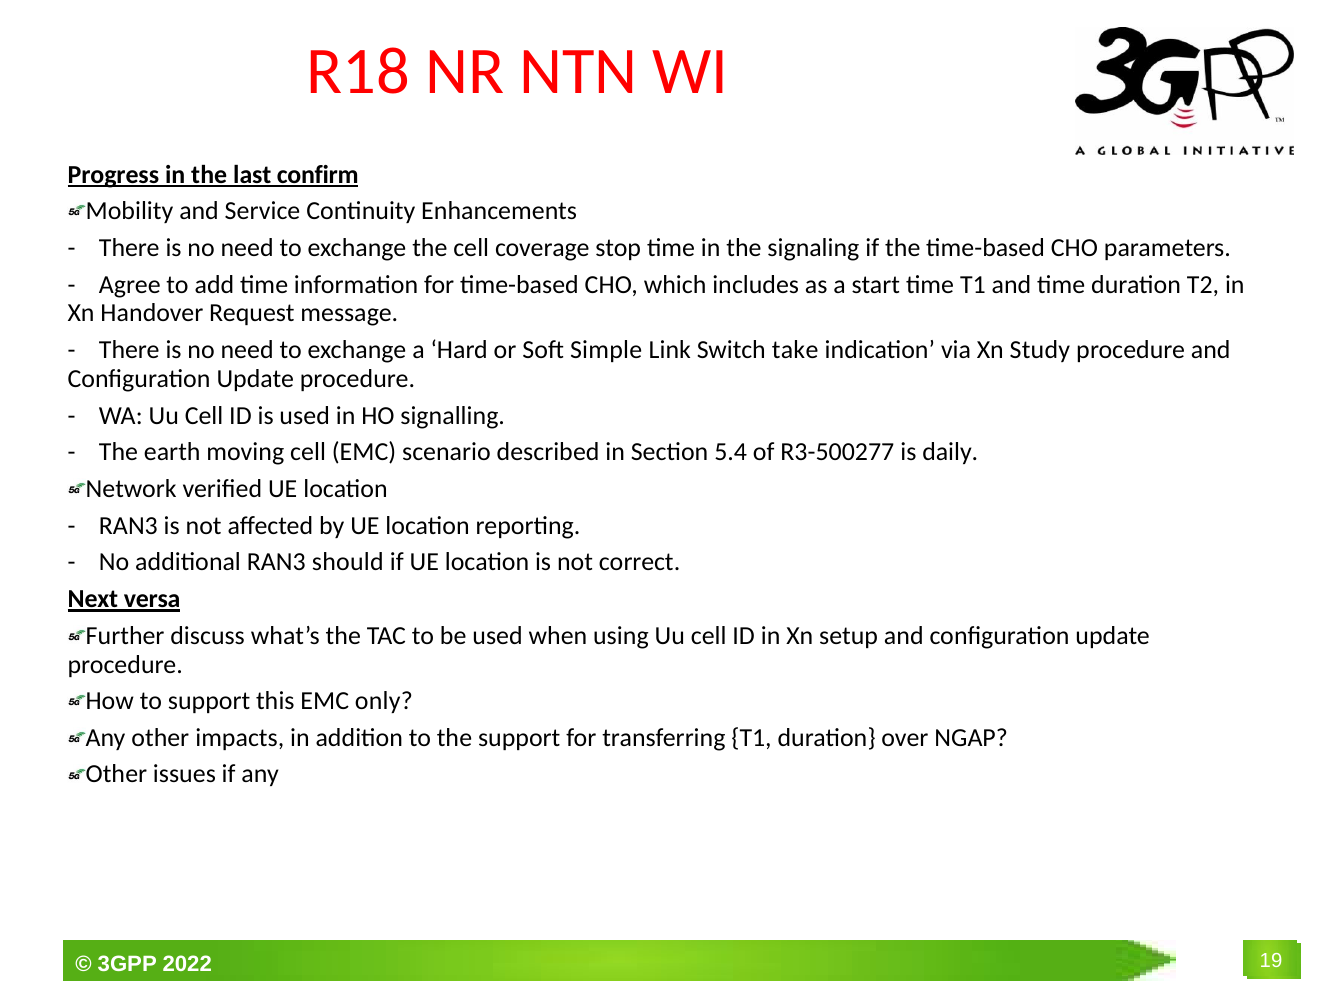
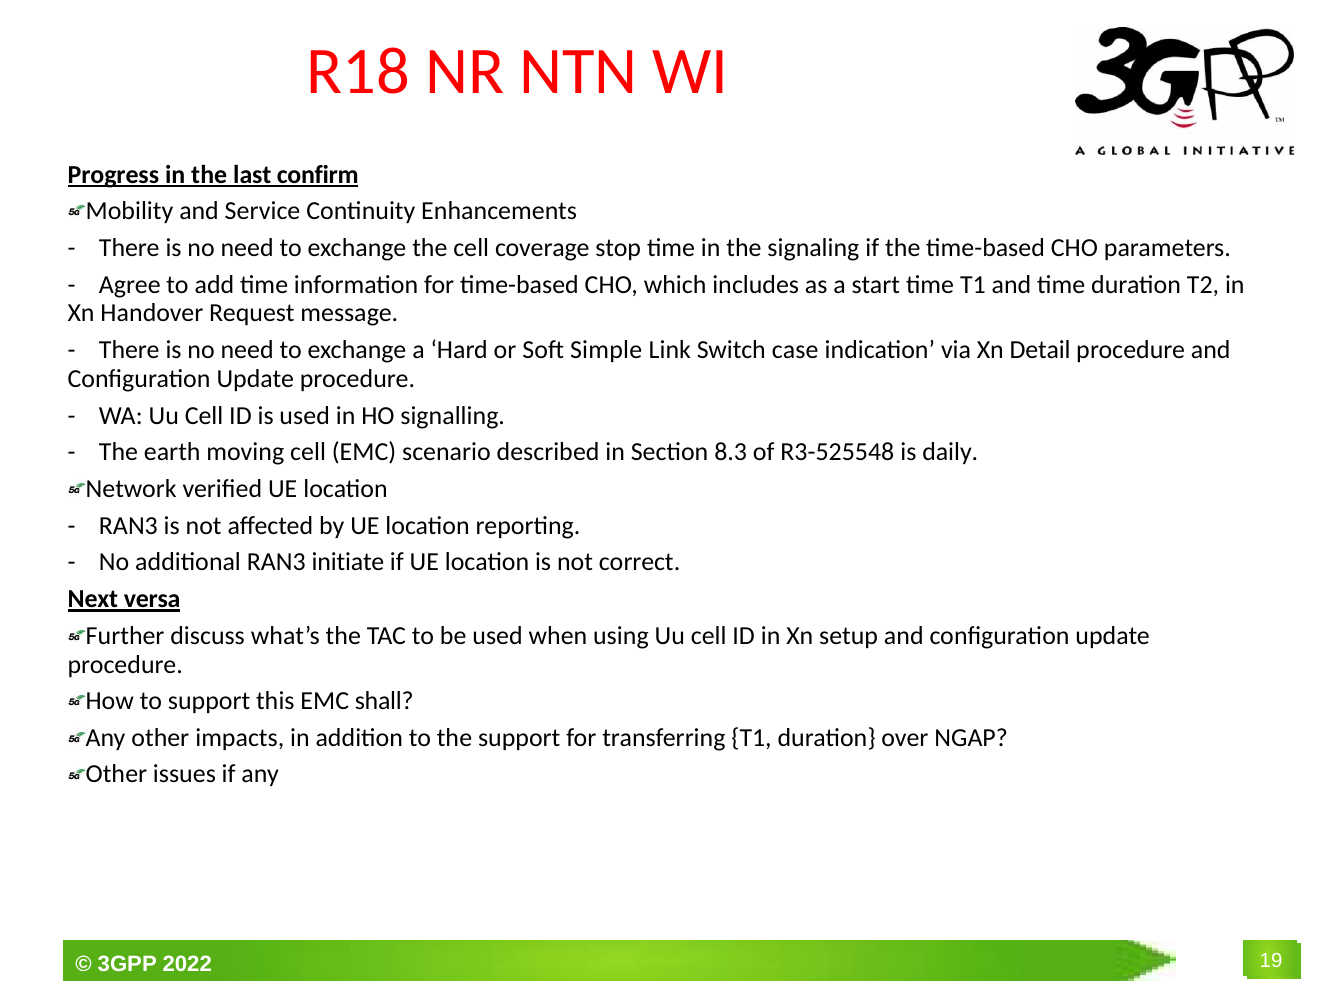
take: take -> case
Study: Study -> Detail
5.4: 5.4 -> 8.3
R3-500277: R3-500277 -> R3-525548
should: should -> initiate
only: only -> shall
